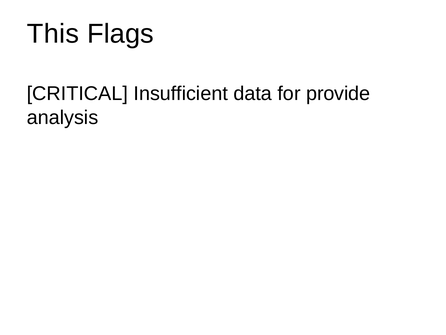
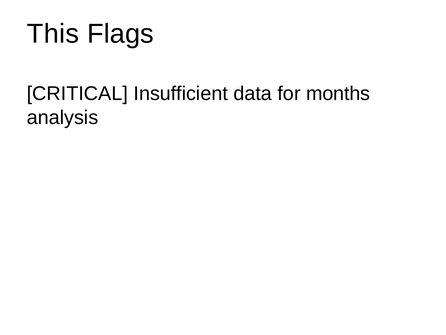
provide: provide -> months
